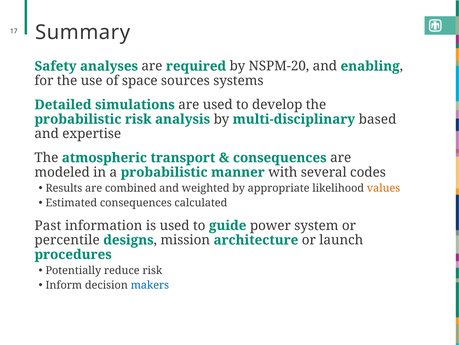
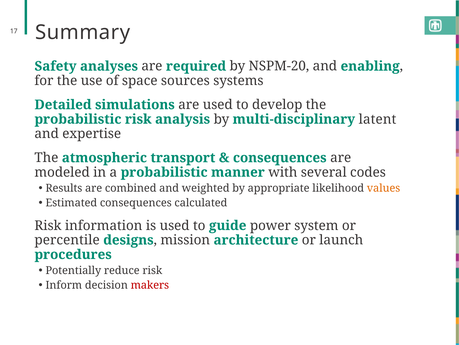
based: based -> latent
Past at (48, 225): Past -> Risk
makers colour: blue -> red
